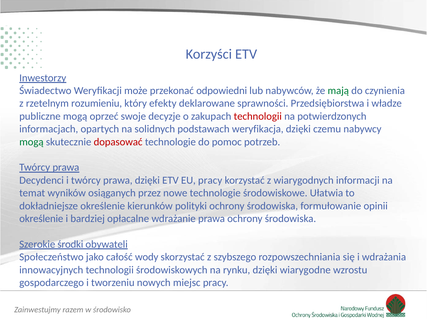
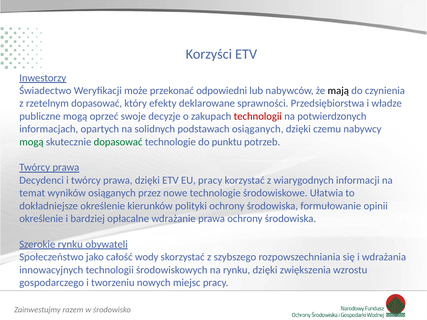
mają colour: green -> black
rzetelnym rozumieniu: rozumieniu -> dopasować
podstawach weryfikacja: weryfikacja -> osiąganych
dopasować at (118, 142) colour: red -> green
pomoc: pomoc -> punktu
Szerokie środki: środki -> rynku
wiarygodne: wiarygodne -> zwiększenia
